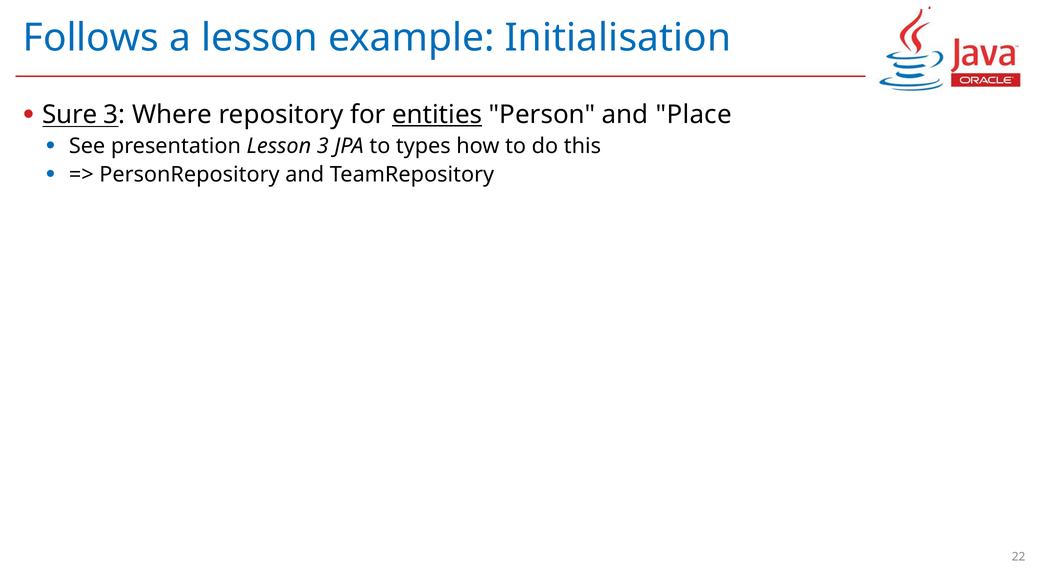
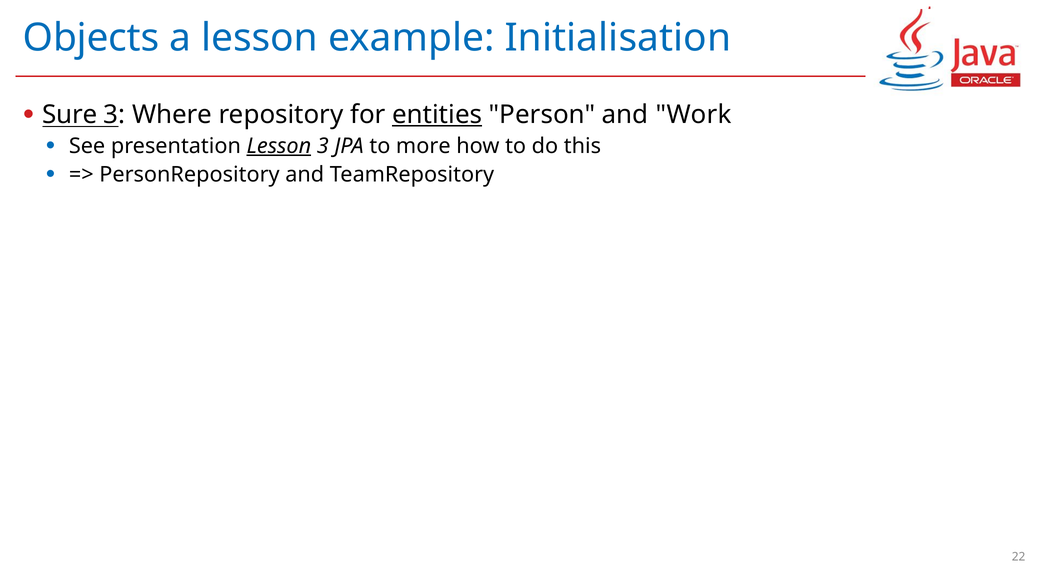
Follows: Follows -> Objects
Place: Place -> Work
Lesson at (279, 146) underline: none -> present
types: types -> more
